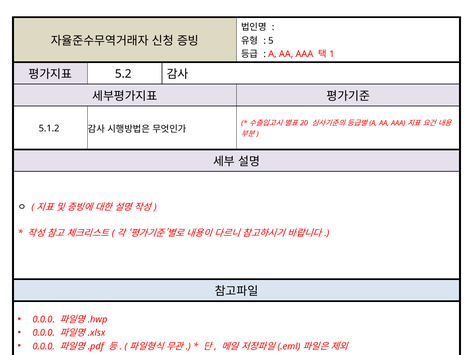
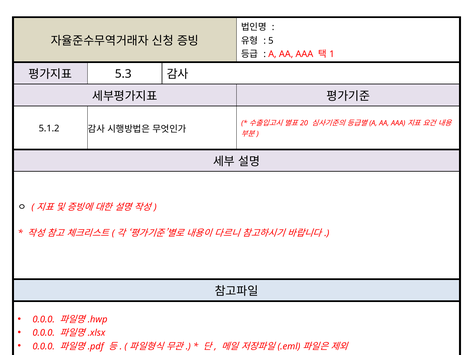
5.2: 5.2 -> 5.3
